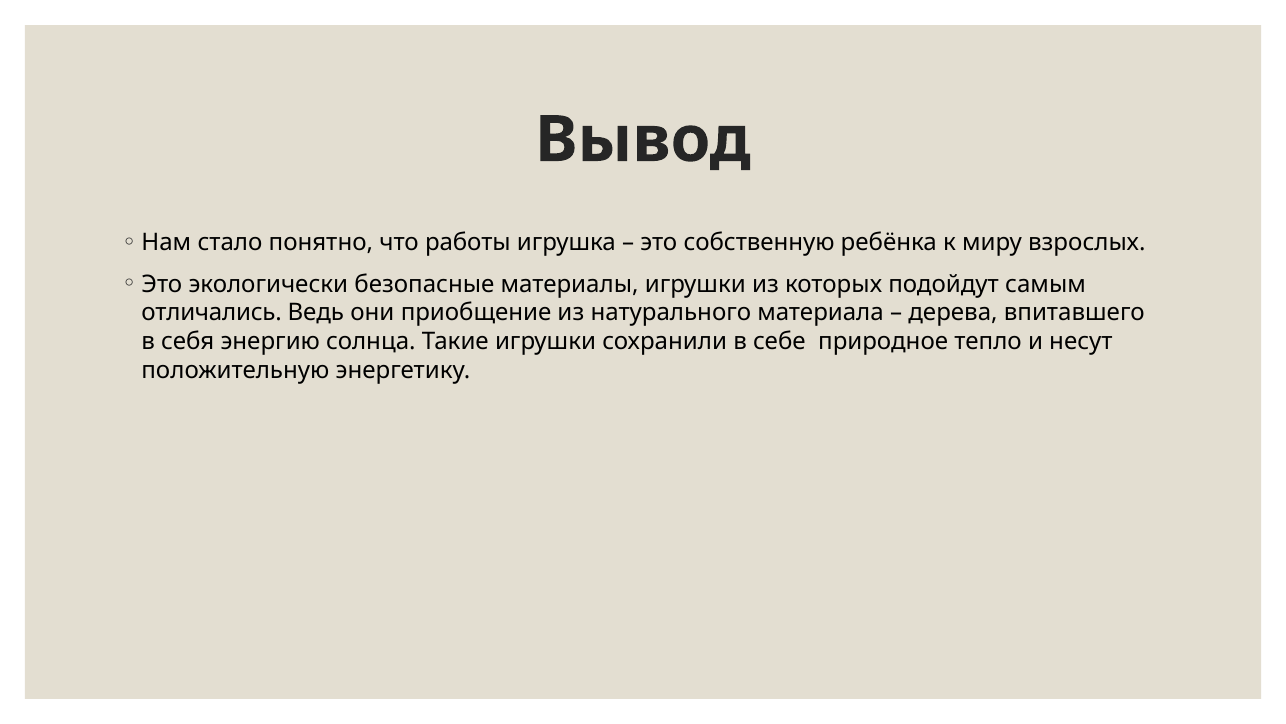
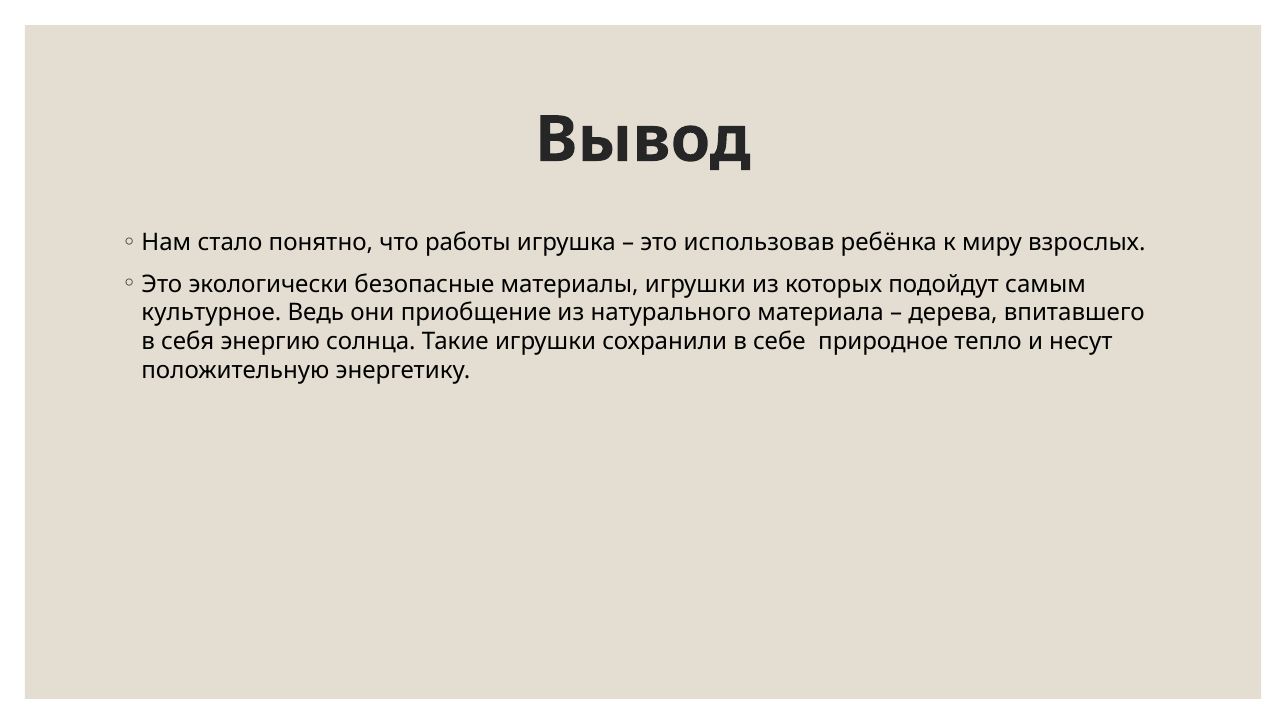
собственную: собственную -> использовав
отличались: отличались -> культурное
